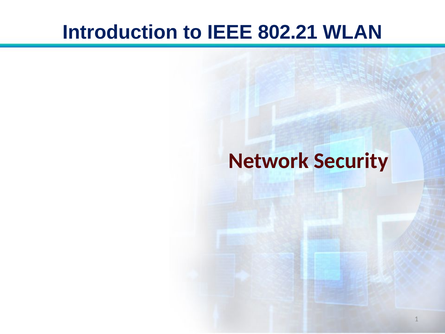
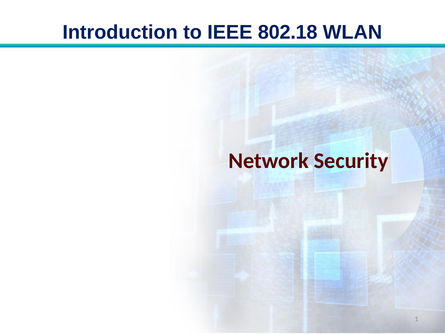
802.21: 802.21 -> 802.18
